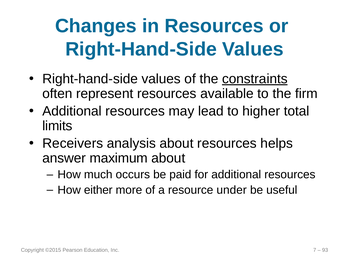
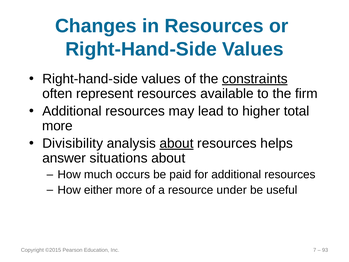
limits at (57, 126): limits -> more
Receivers: Receivers -> Divisibility
about at (177, 143) underline: none -> present
maximum: maximum -> situations
